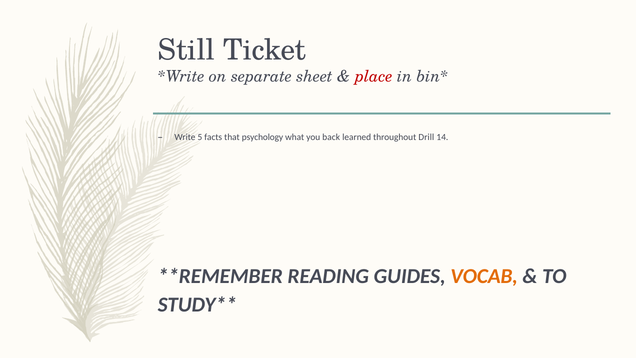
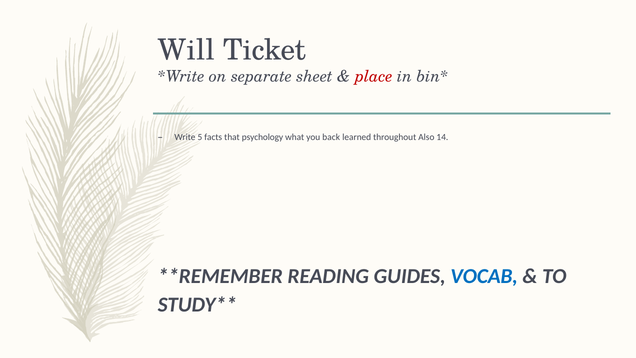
Still: Still -> Will
Drill: Drill -> Also
VOCAB colour: orange -> blue
